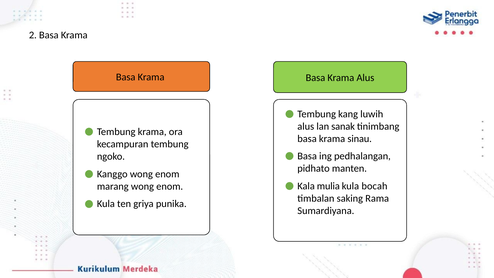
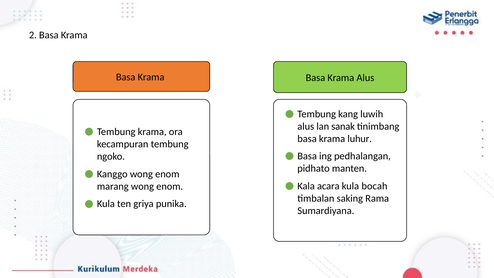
sinau: sinau -> luhur
mulia: mulia -> acara
